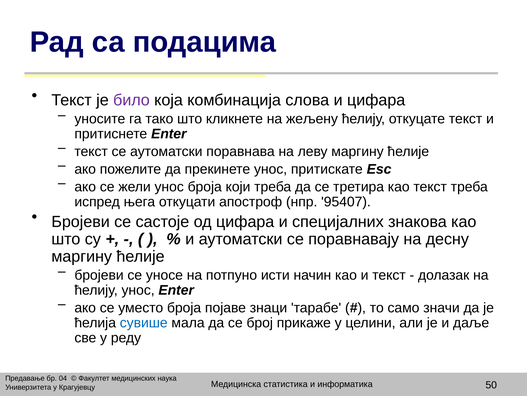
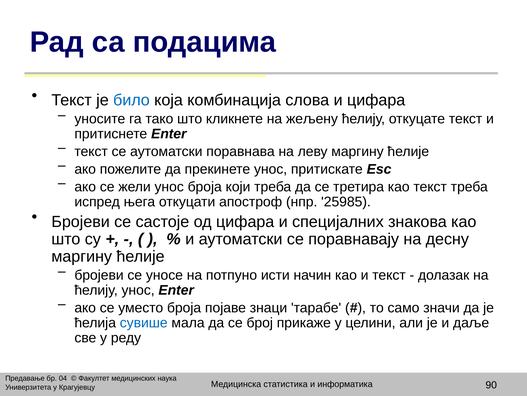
било colour: purple -> blue
95407: 95407 -> 25985
50: 50 -> 90
